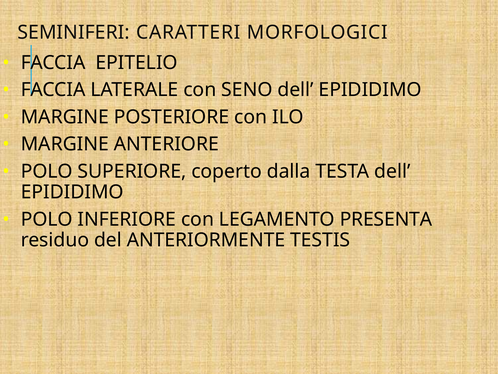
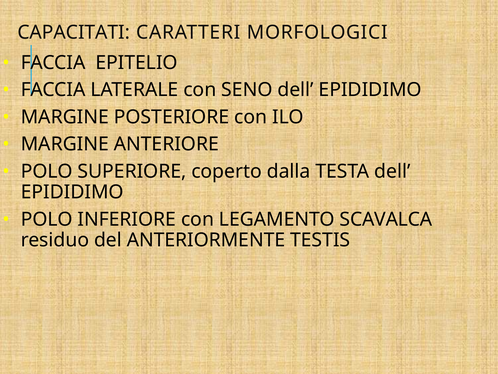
SEMINIFERI: SEMINIFERI -> CAPACITATI
PRESENTA: PRESENTA -> SCAVALCA
